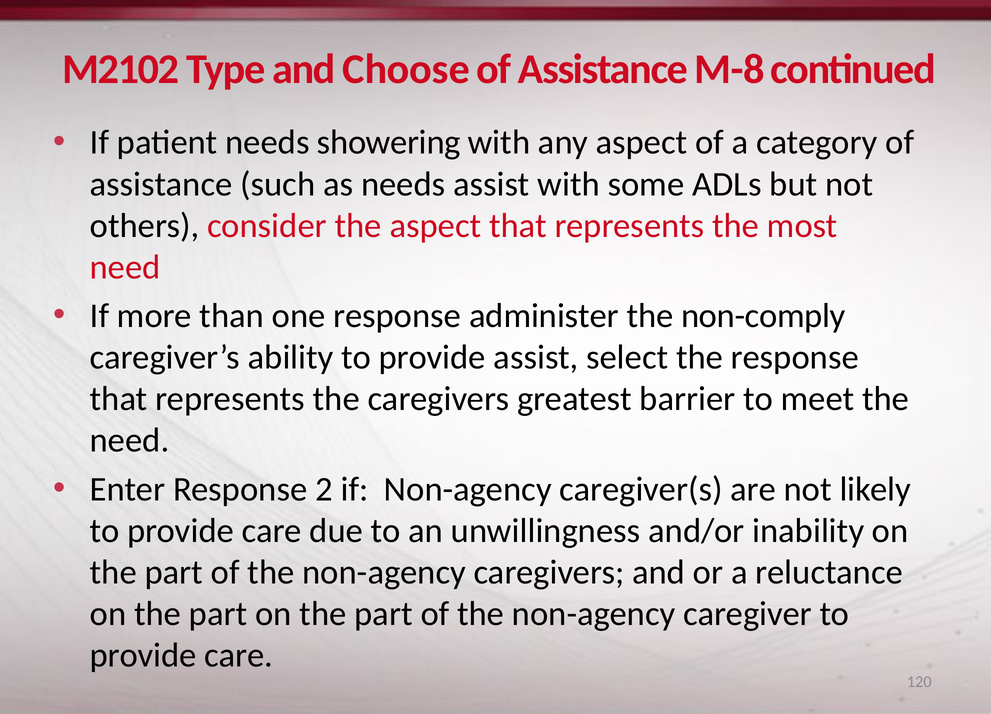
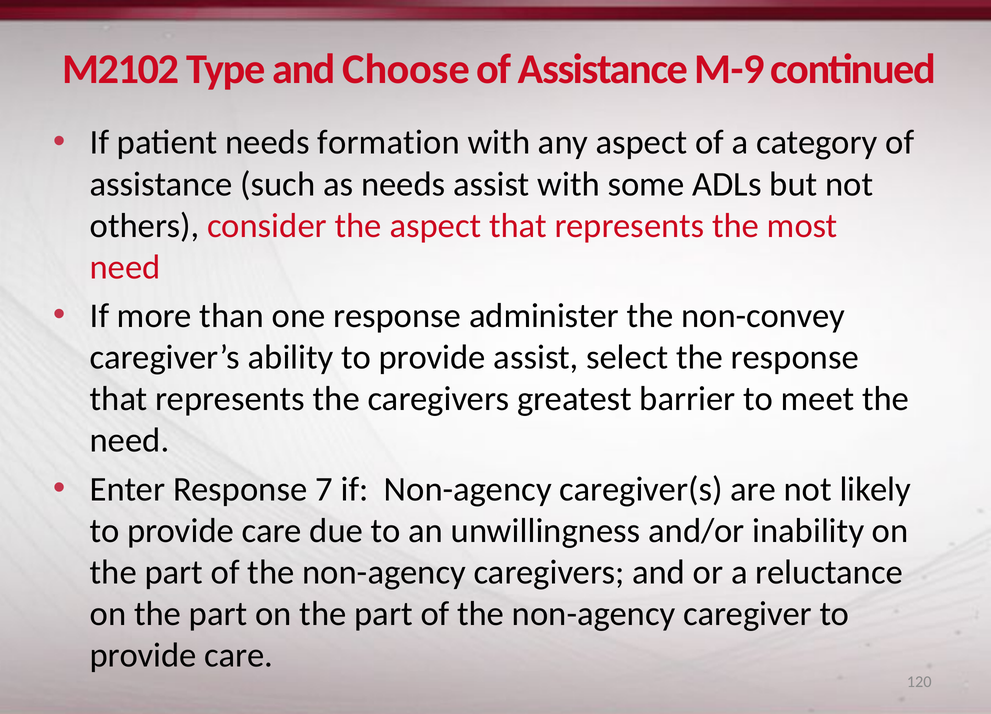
M-8: M-8 -> M-9
showering: showering -> formation
non-comply: non-comply -> non-convey
2: 2 -> 7
